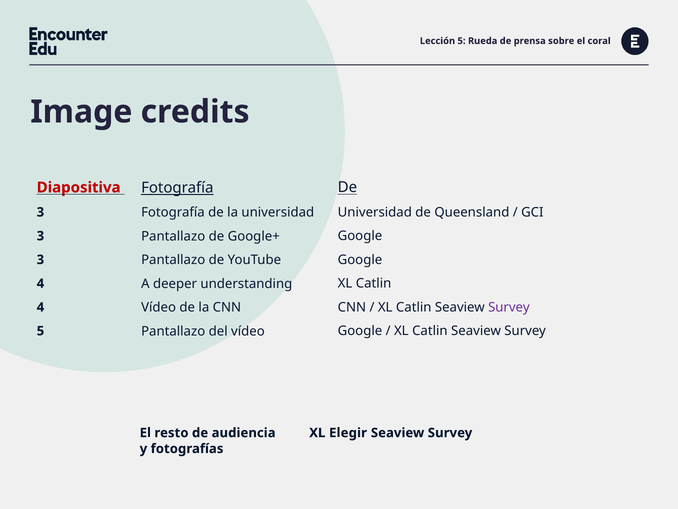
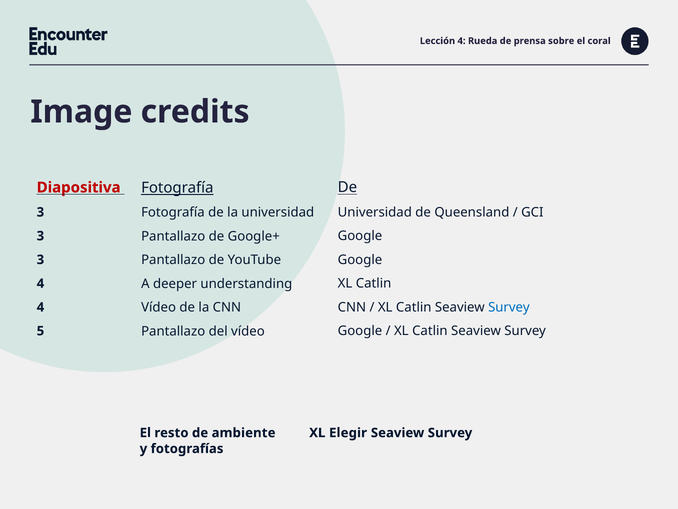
Lección 5: 5 -> 4
Survey at (509, 307) colour: purple -> blue
audiencia: audiencia -> ambiente
